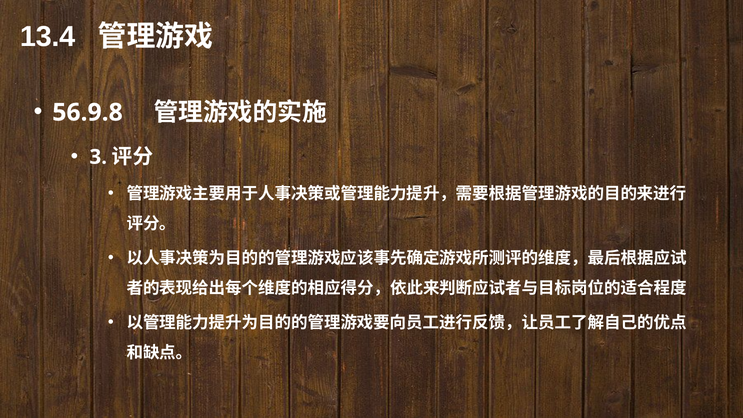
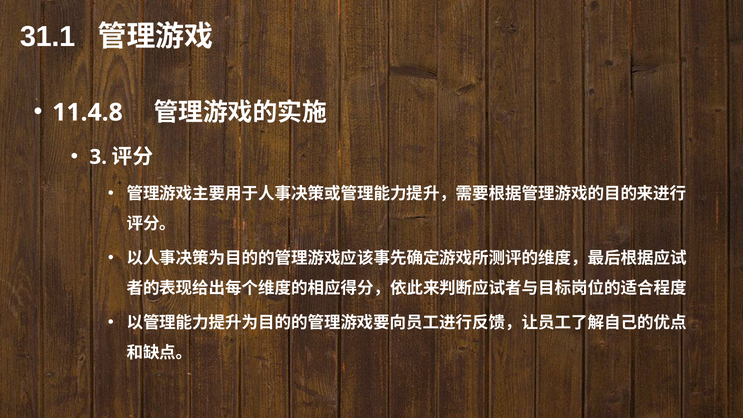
13.4: 13.4 -> 31.1
56.9.8: 56.9.8 -> 11.4.8
